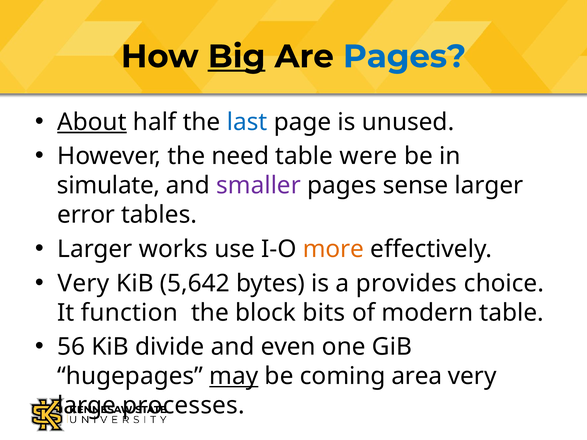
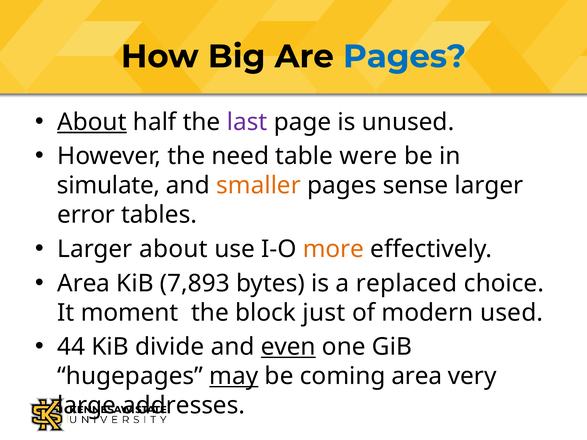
Big underline: present -> none
last colour: blue -> purple
smaller colour: purple -> orange
Larger works: works -> about
Very at (83, 283): Very -> Area
5,642: 5,642 -> 7,893
provides: provides -> replaced
function: function -> moment
bits: bits -> just
modern table: table -> used
56: 56 -> 44
even underline: none -> present
processes: processes -> addresses
